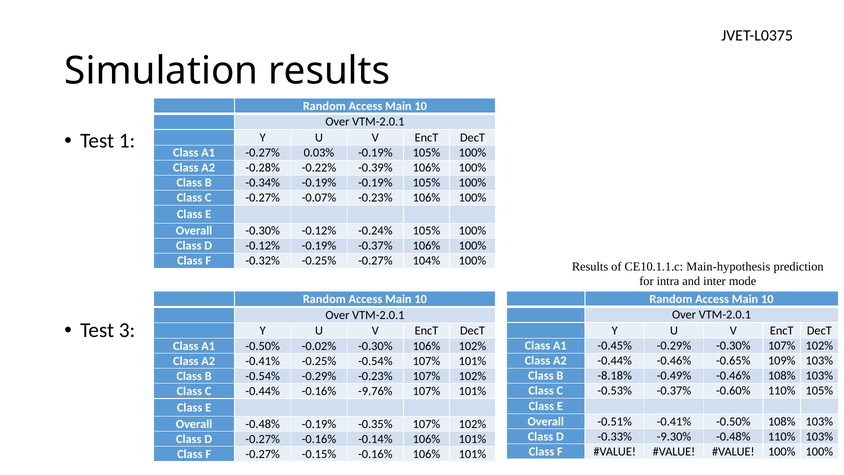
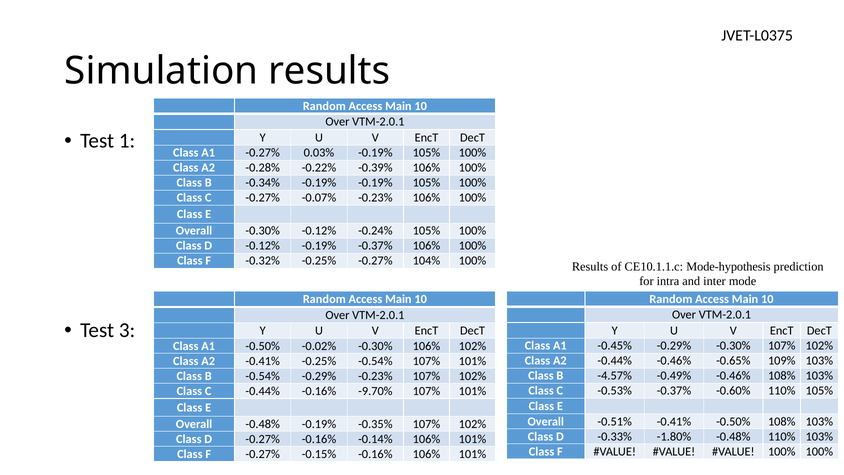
Main-hypothesis: Main-hypothesis -> Mode-hypothesis
-8.18%: -8.18% -> -4.57%
-9.76%: -9.76% -> -9.70%
-9.30%: -9.30% -> -1.80%
